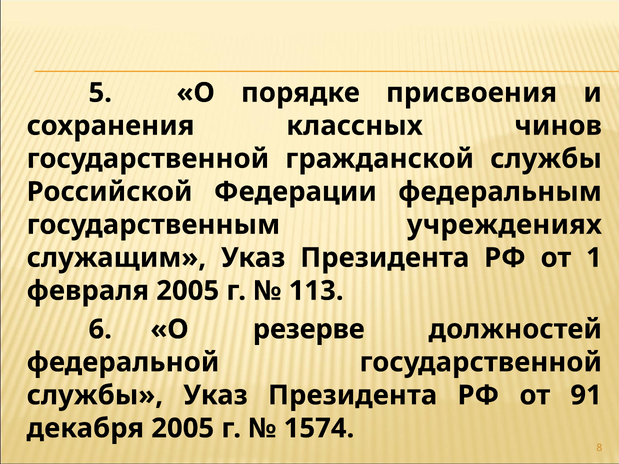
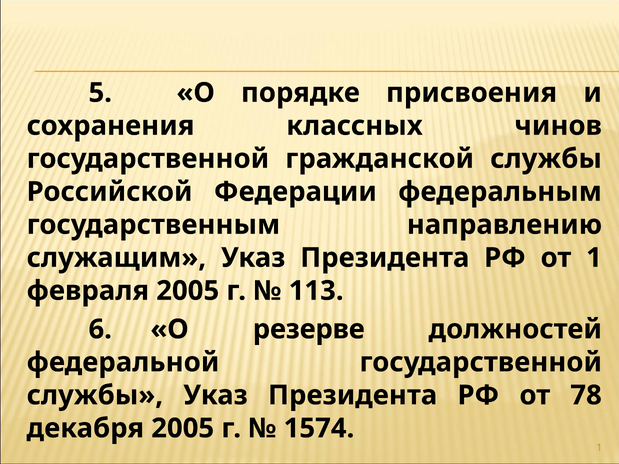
учреждениях: учреждениях -> направлению
91: 91 -> 78
1574 8: 8 -> 1
